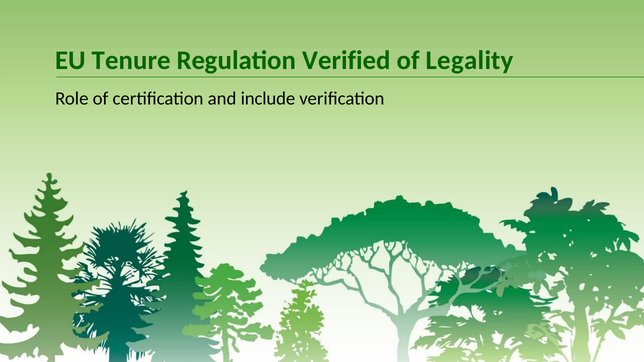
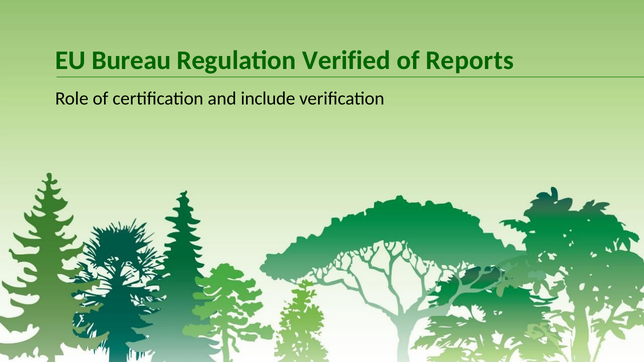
Tenure: Tenure -> Bureau
Legality: Legality -> Reports
